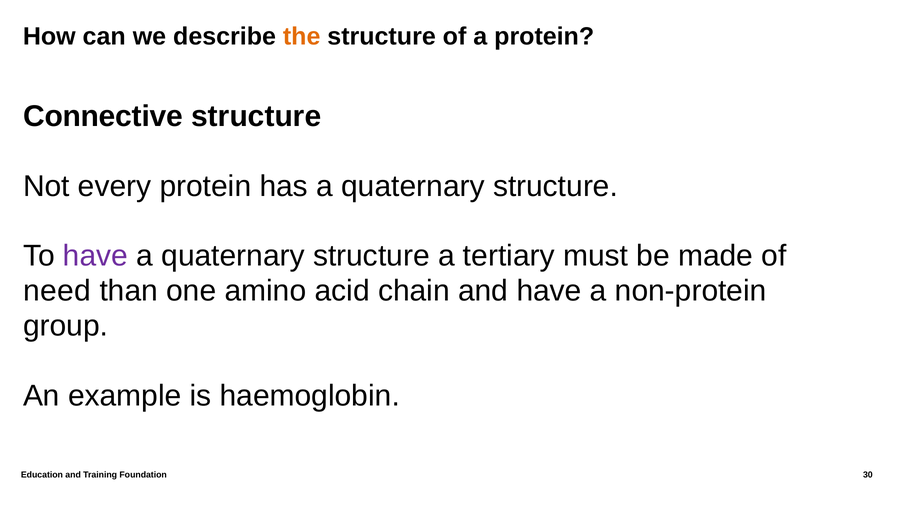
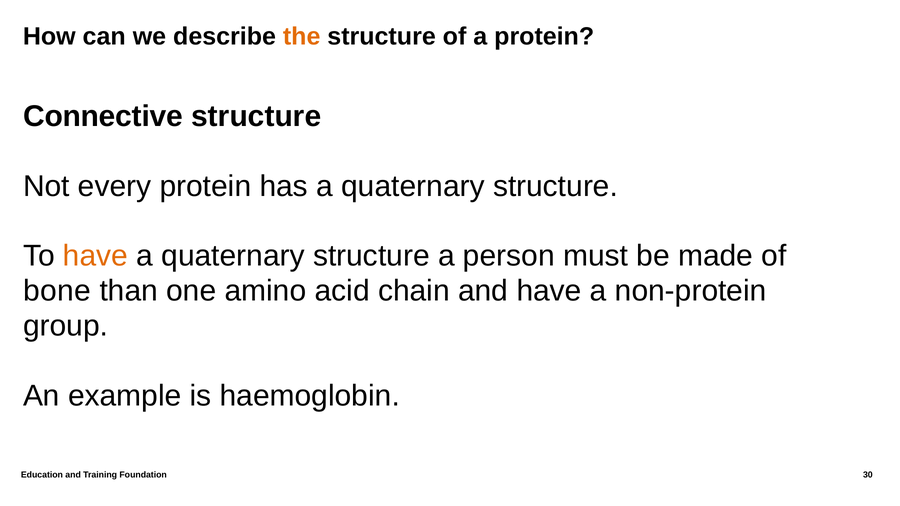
have at (96, 256) colour: purple -> orange
tertiary: tertiary -> person
need: need -> bone
